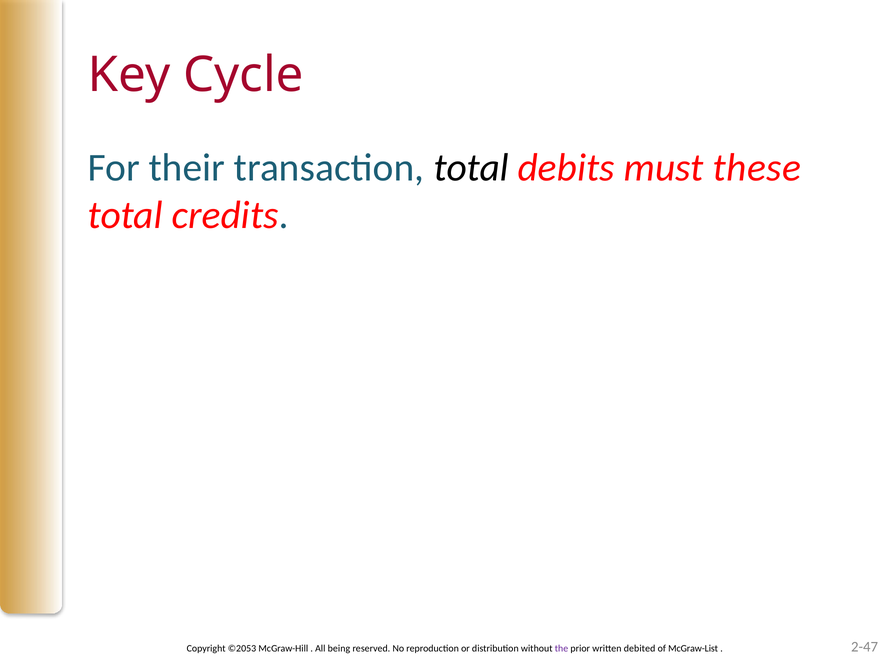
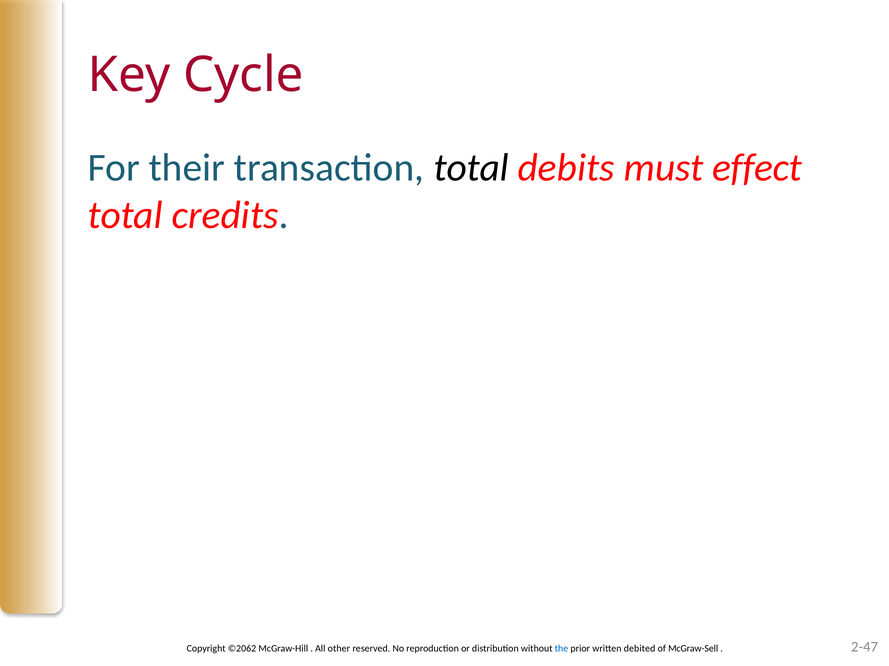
these: these -> effect
©2053: ©2053 -> ©2062
being: being -> other
the colour: purple -> blue
McGraw-List: McGraw-List -> McGraw-Sell
